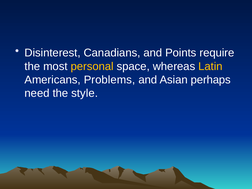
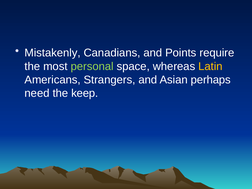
Disinterest: Disinterest -> Mistakenly
personal colour: yellow -> light green
Problems: Problems -> Strangers
style: style -> keep
